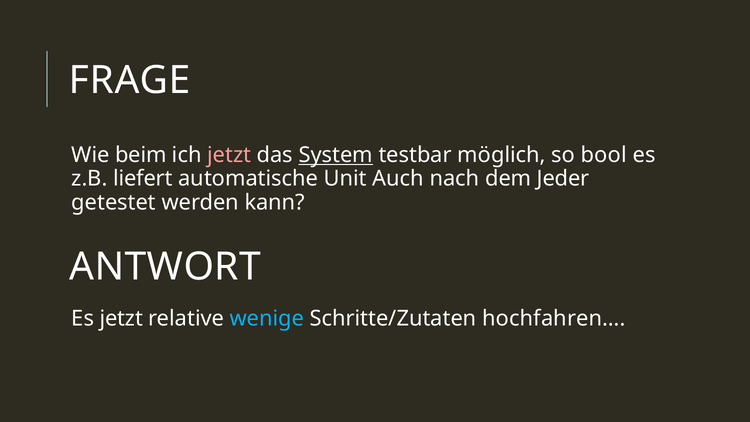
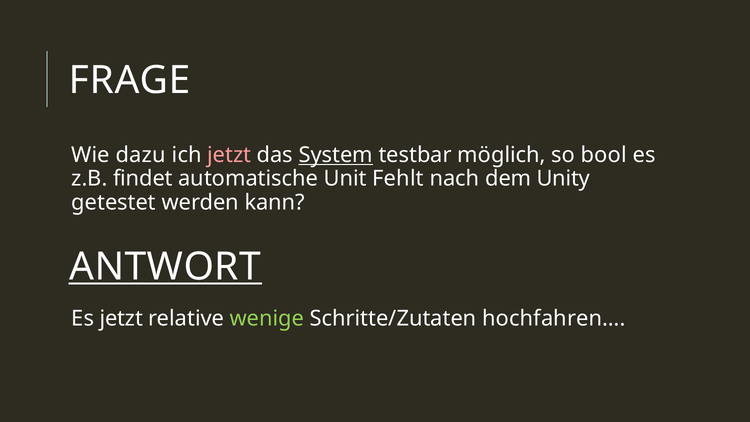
beim: beim -> dazu
liefert: liefert -> findet
Auch: Auch -> Fehlt
Jeder: Jeder -> Unity
ANTWORT underline: none -> present
wenige colour: light blue -> light green
